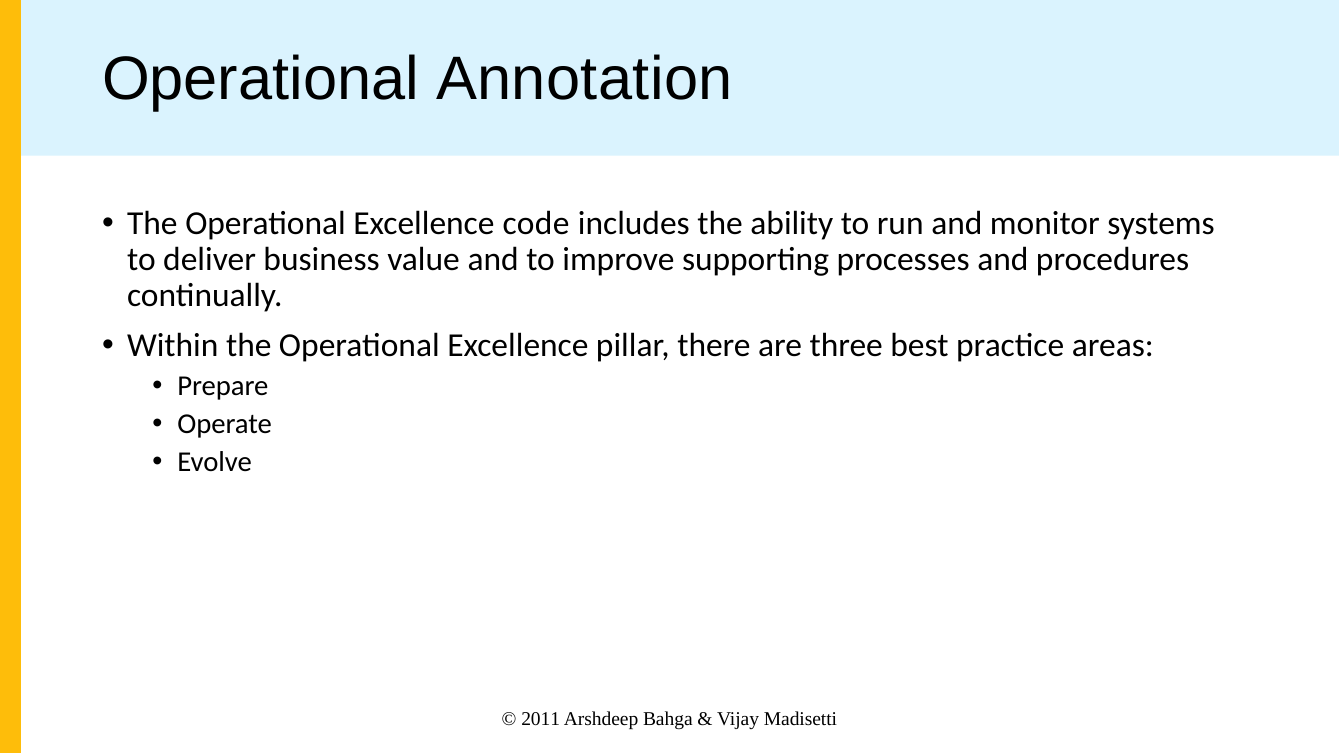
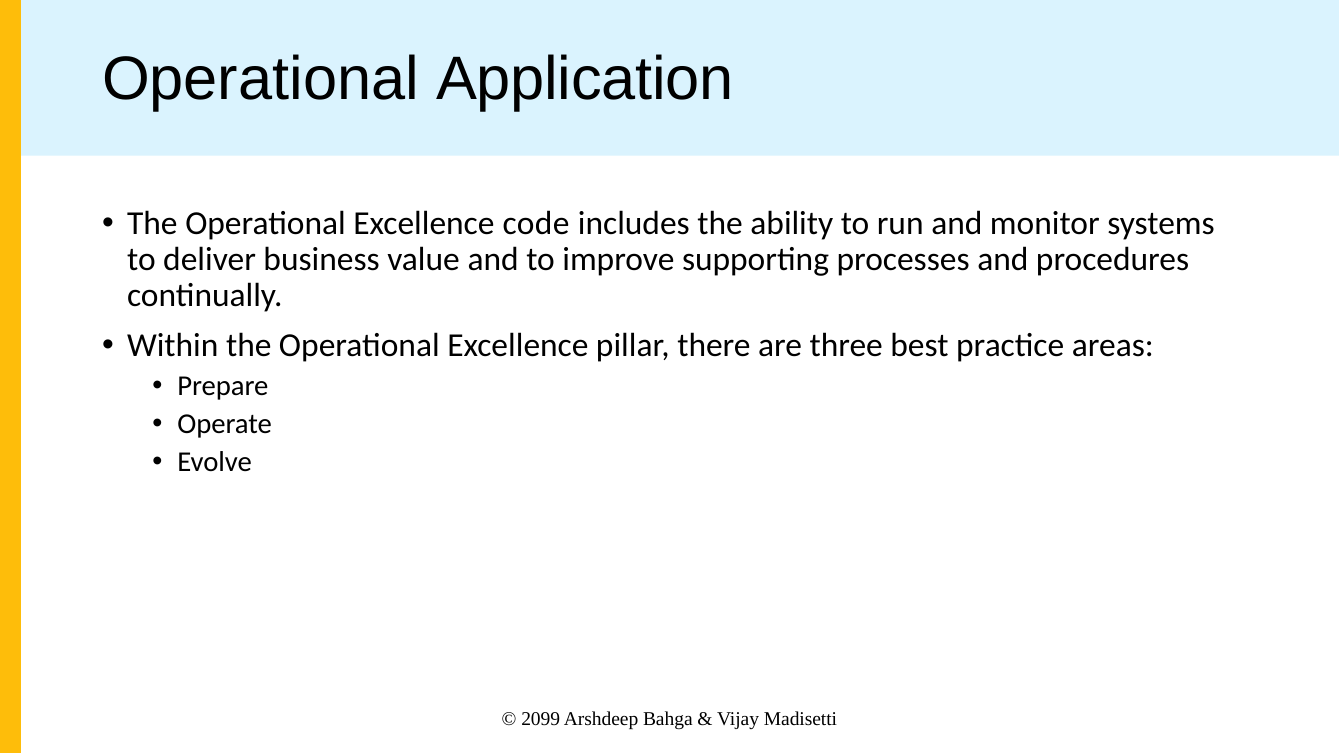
Annotation: Annotation -> Application
2011: 2011 -> 2099
